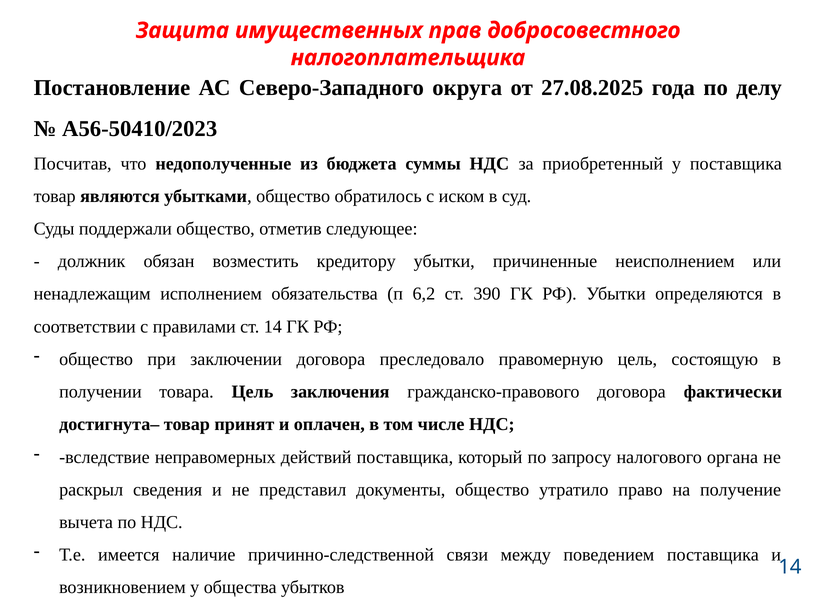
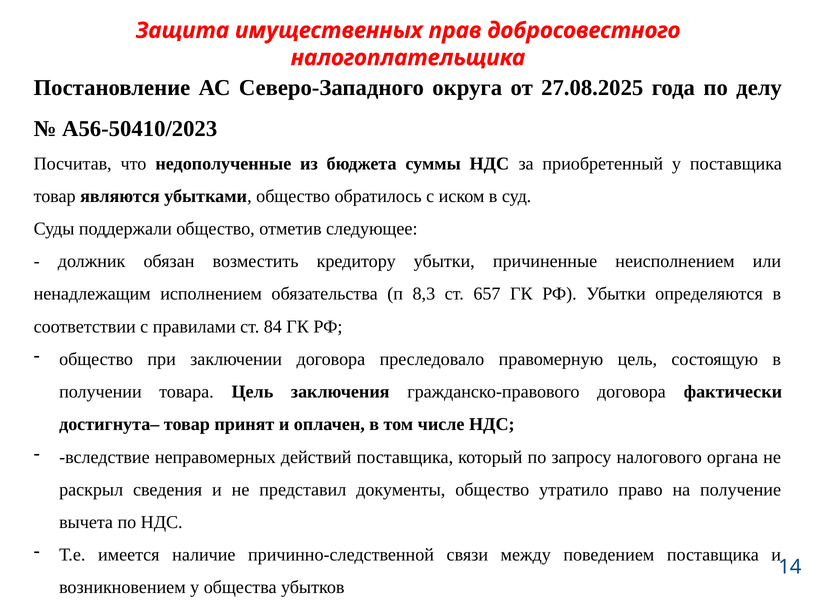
6,2: 6,2 -> 8,3
390: 390 -> 657
ст 14: 14 -> 84
